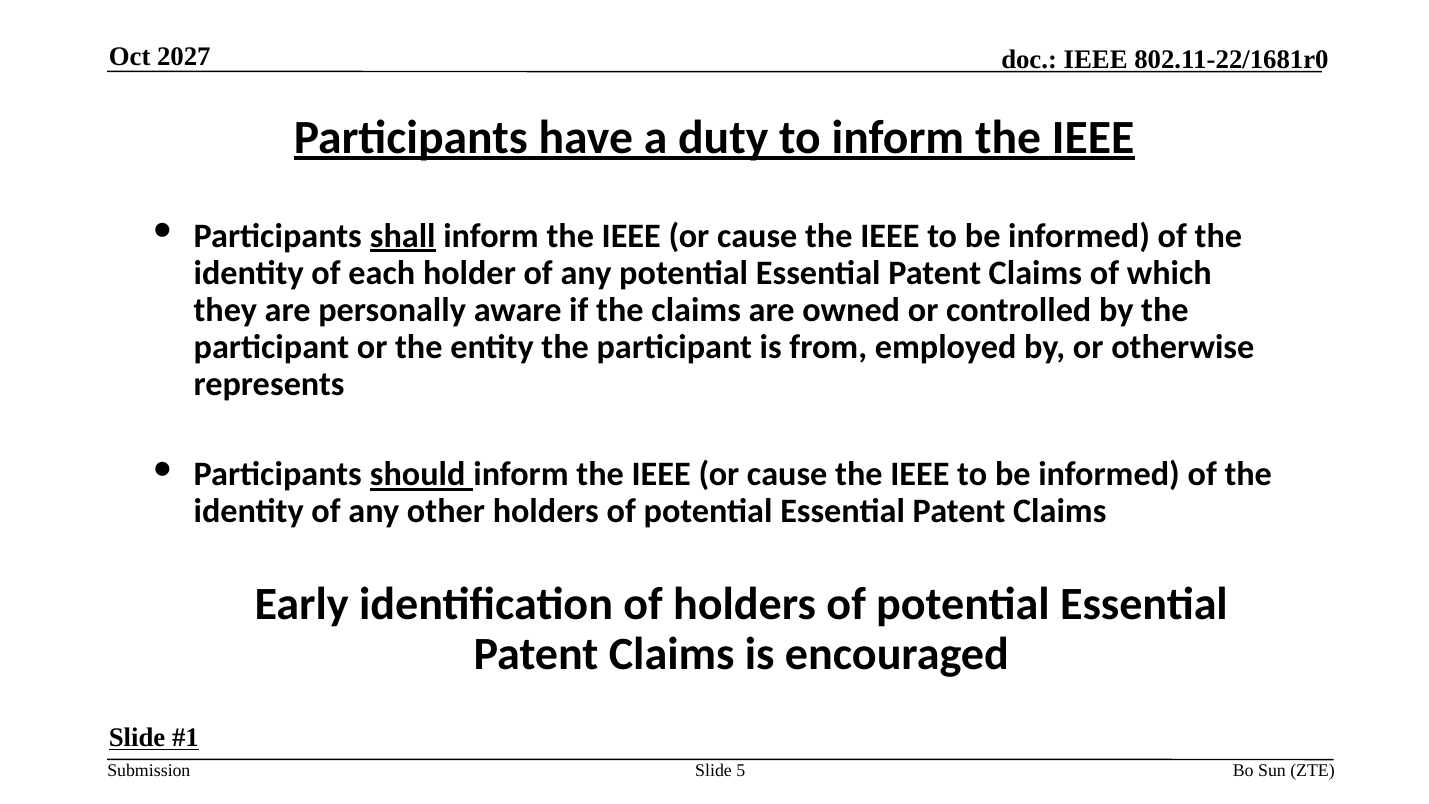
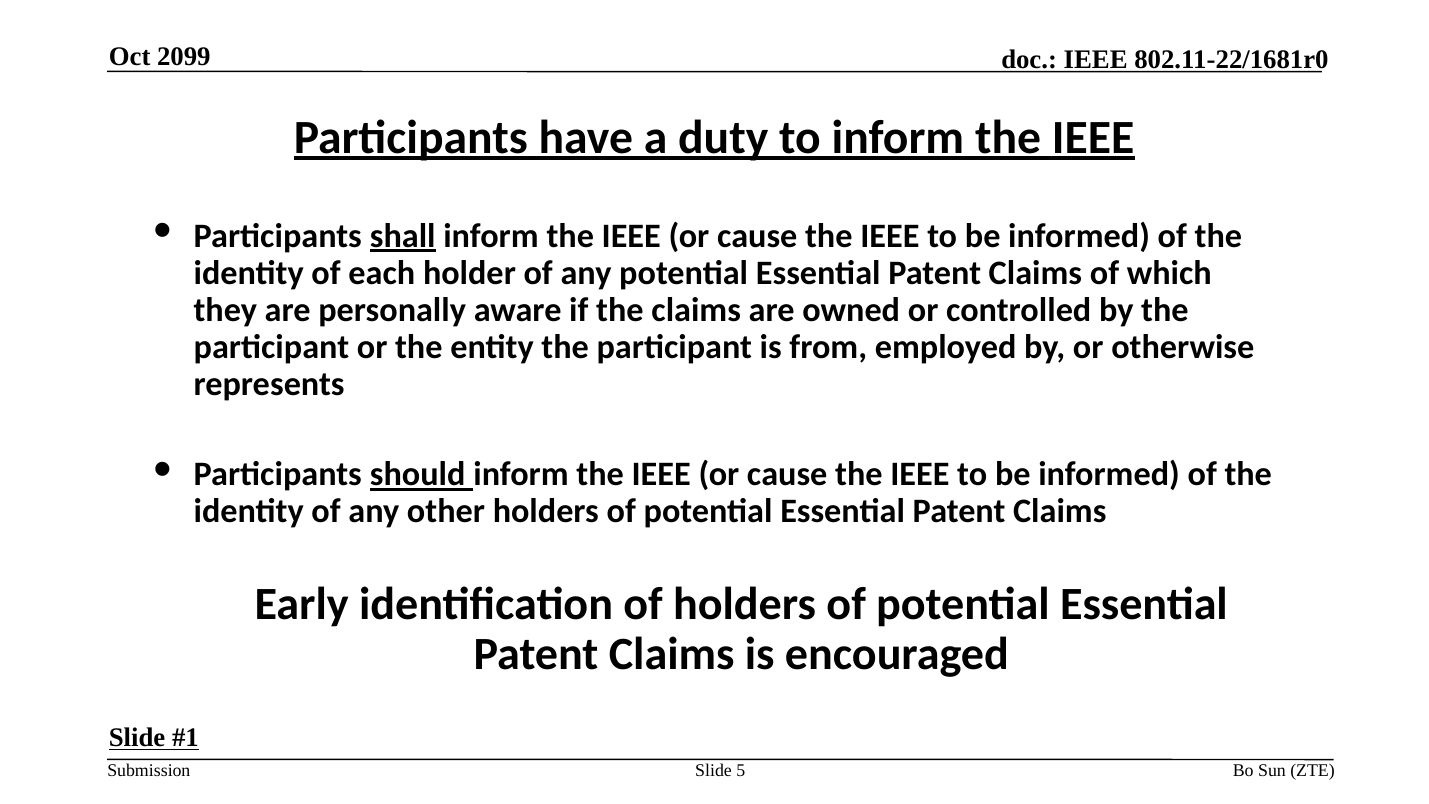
2027: 2027 -> 2099
